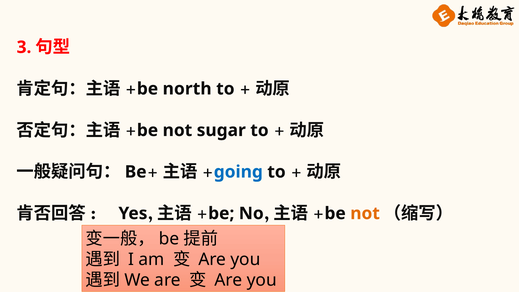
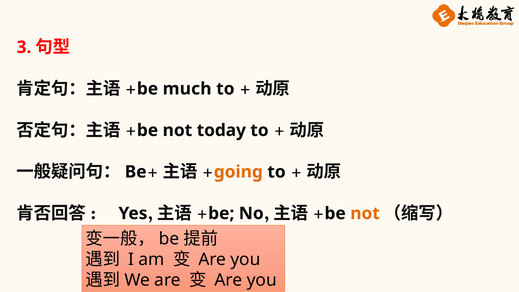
north: north -> much
sugar: sugar -> today
going colour: blue -> orange
